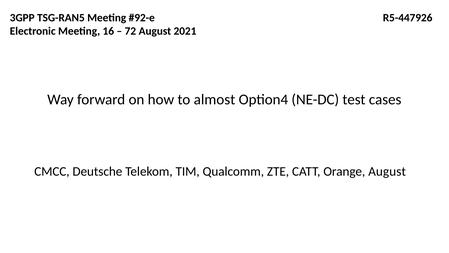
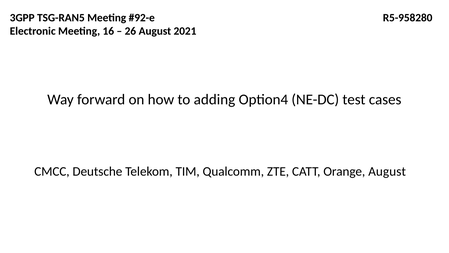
R5-447926: R5-447926 -> R5-958280
72: 72 -> 26
almost: almost -> adding
